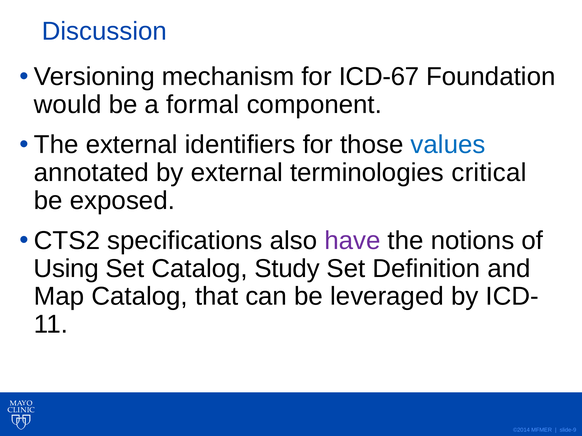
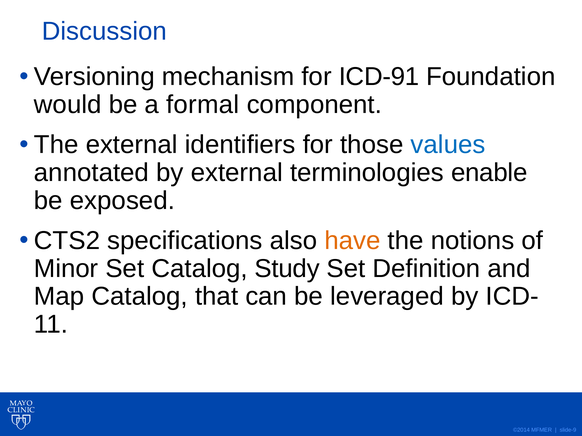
ICD-67: ICD-67 -> ICD-91
critical: critical -> enable
have colour: purple -> orange
Using: Using -> Minor
